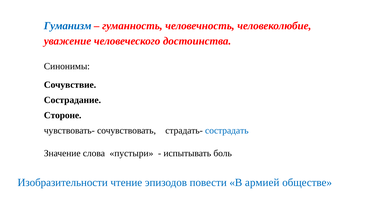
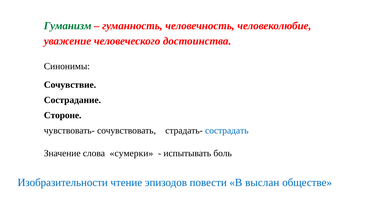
Гуманизм colour: blue -> green
пустыри: пустыри -> сумерки
армией: армией -> выслан
